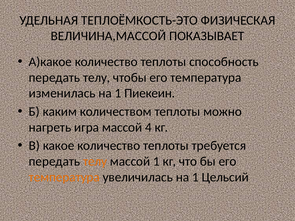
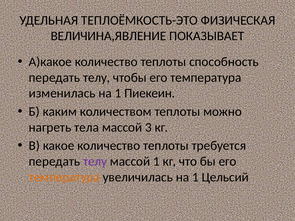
ВЕЛИЧИНА,МАССОЙ: ВЕЛИЧИНА,МАССОЙ -> ВЕЛИЧИНА,ЯВЛЕНИЕ
игра: игра -> тела
4: 4 -> 3
телу at (95, 162) colour: orange -> purple
